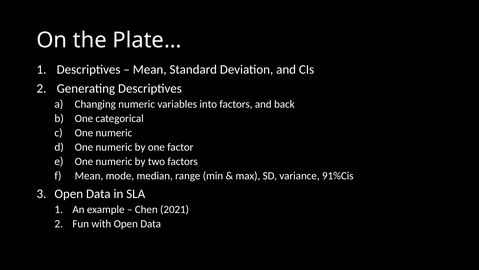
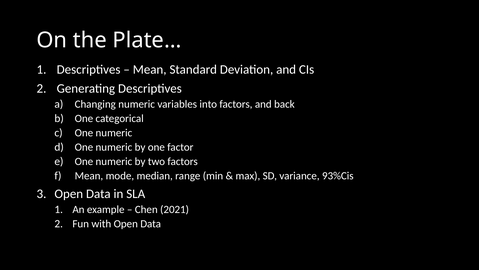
91%Cis: 91%Cis -> 93%Cis
